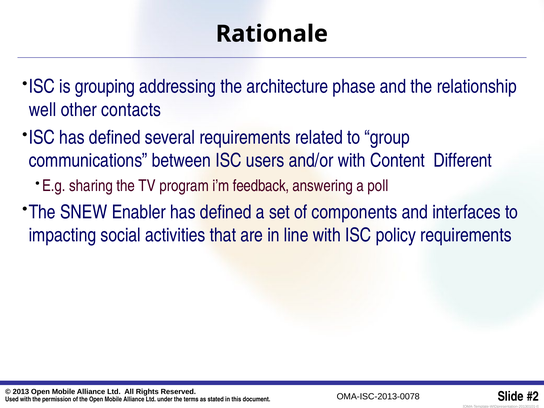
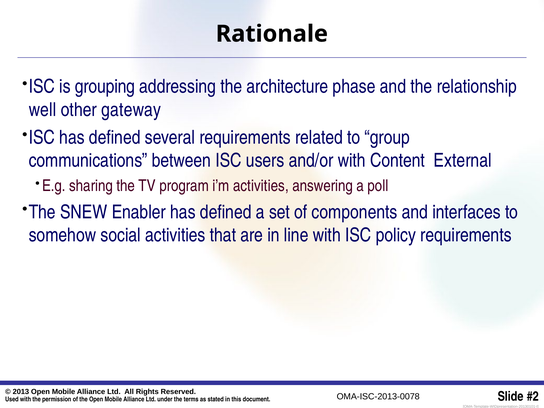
contacts: contacts -> gateway
Different: Different -> External
i’m feedback: feedback -> activities
impacting: impacting -> somehow
